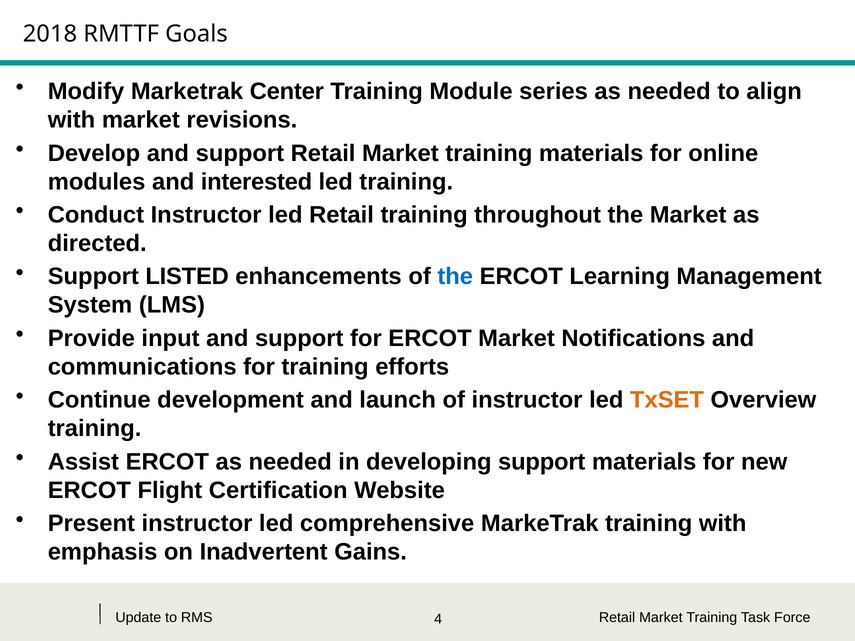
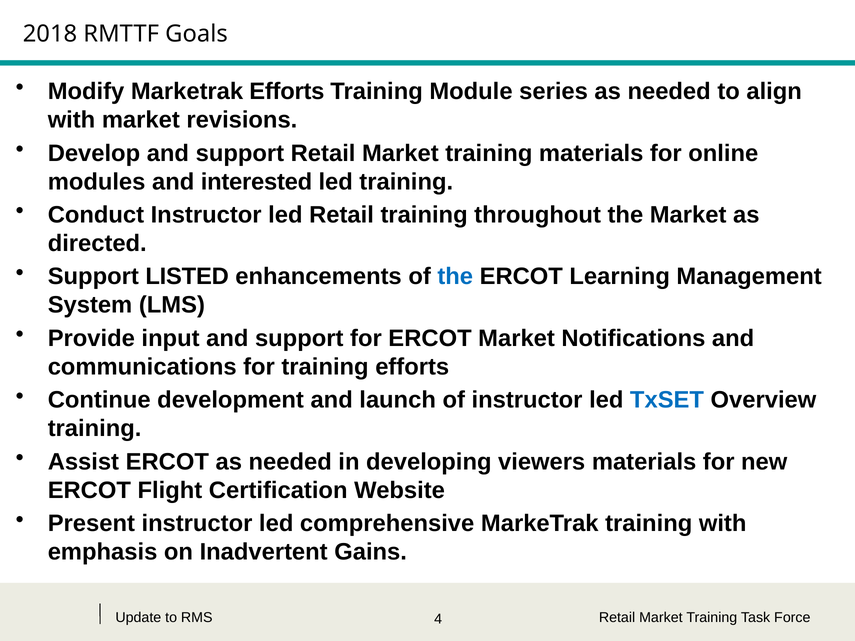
Marketrak Center: Center -> Efforts
TxSET colour: orange -> blue
developing support: support -> viewers
